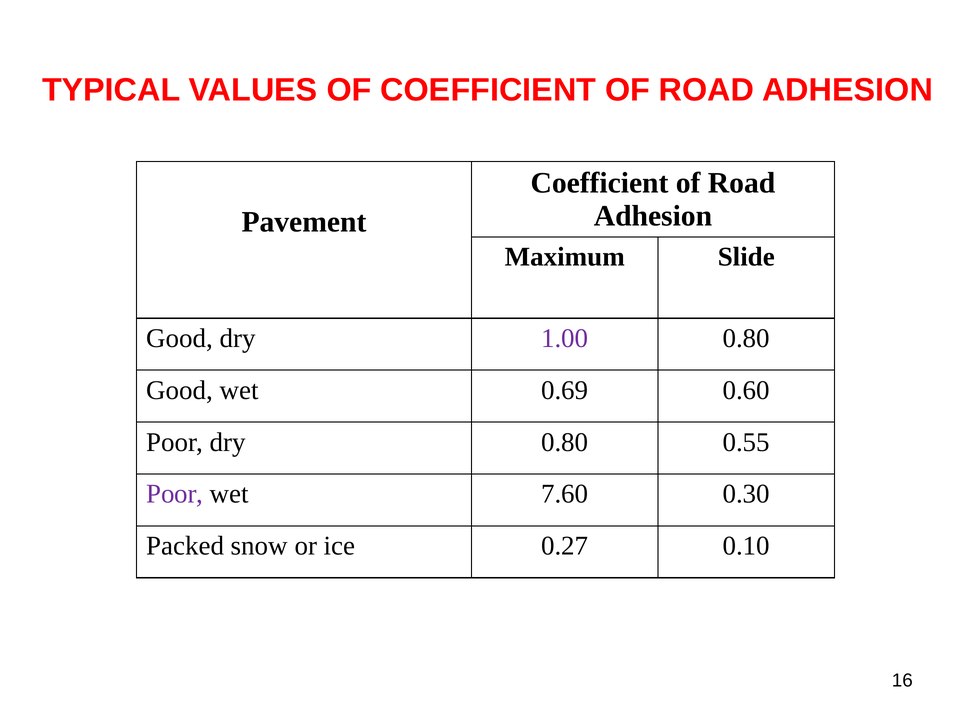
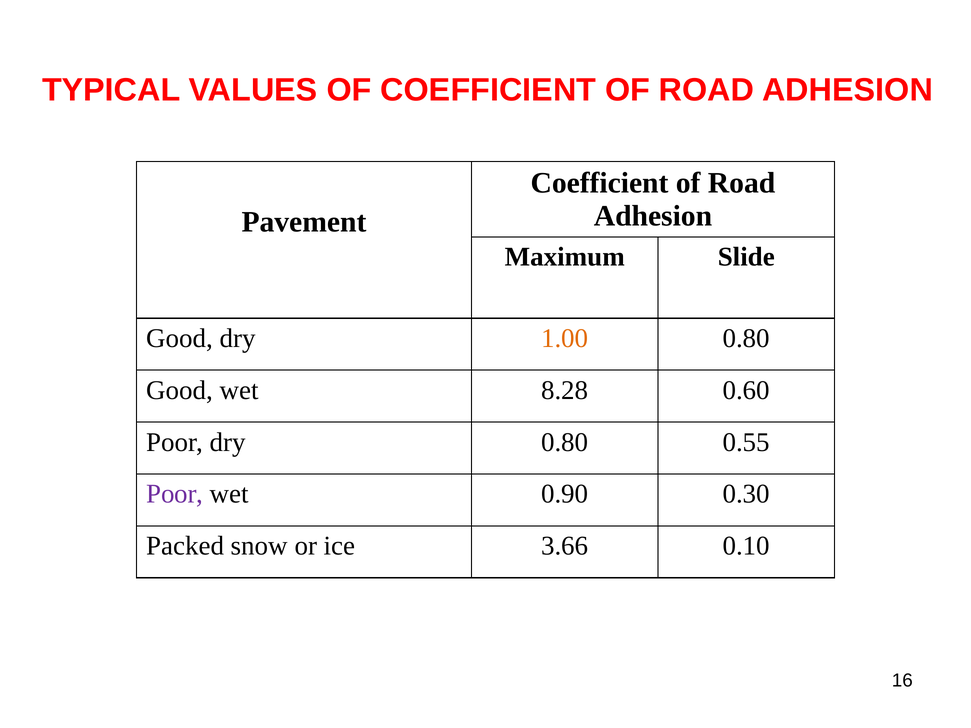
1.00 colour: purple -> orange
0.69: 0.69 -> 8.28
7.60: 7.60 -> 0.90
0.27: 0.27 -> 3.66
